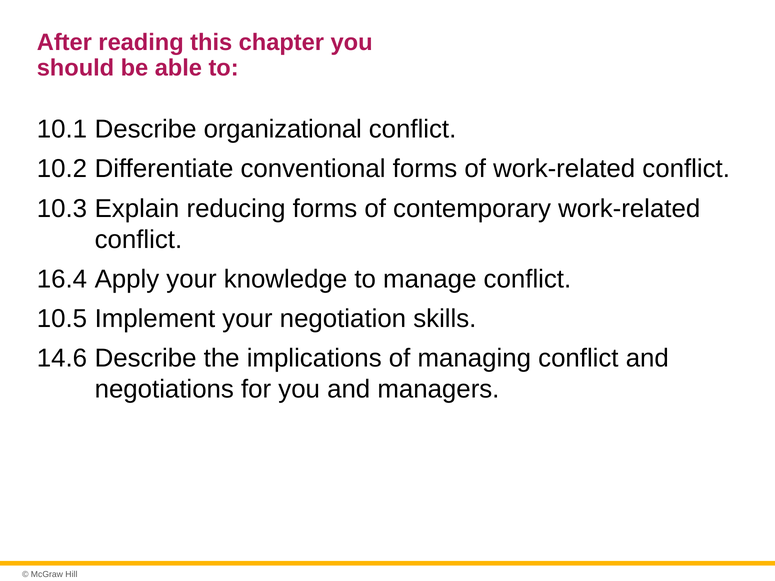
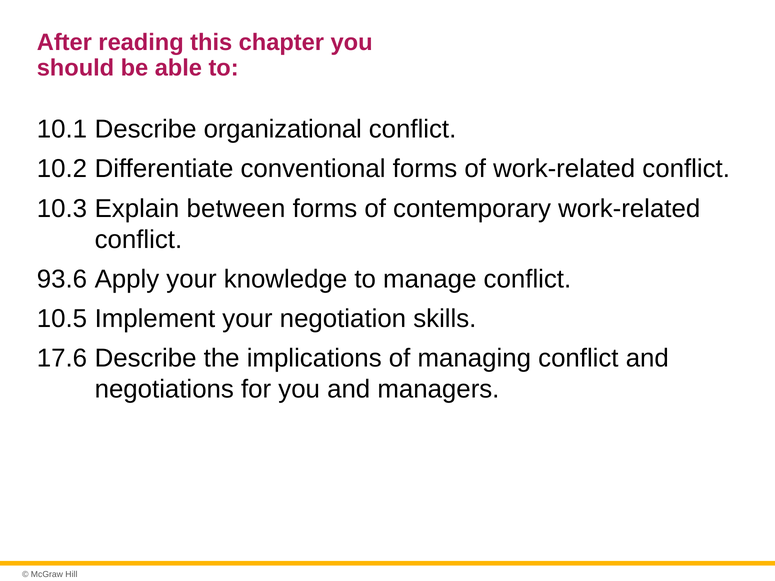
reducing: reducing -> between
16.4: 16.4 -> 93.6
14.6: 14.6 -> 17.6
